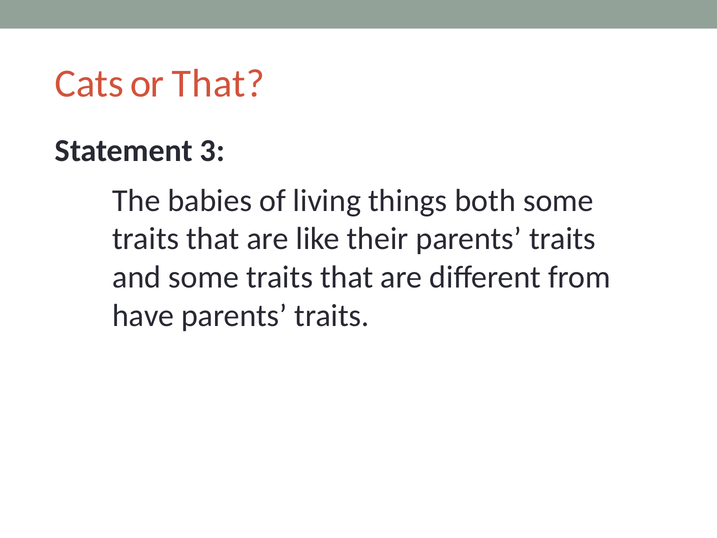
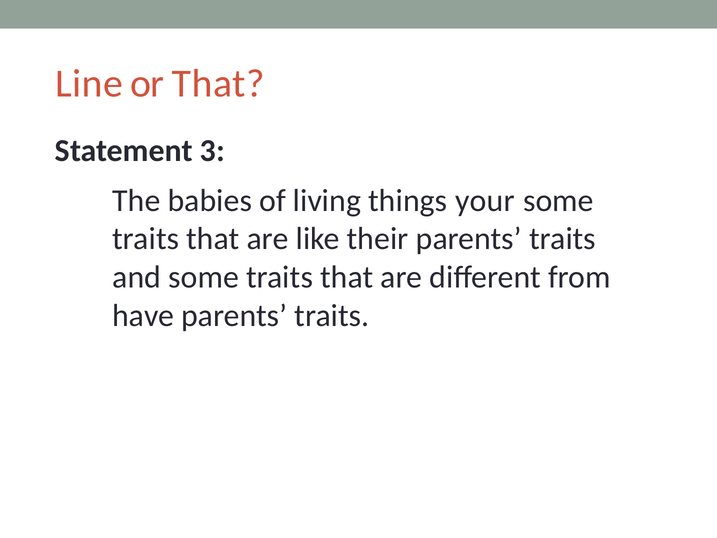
Cats: Cats -> Line
both: both -> your
